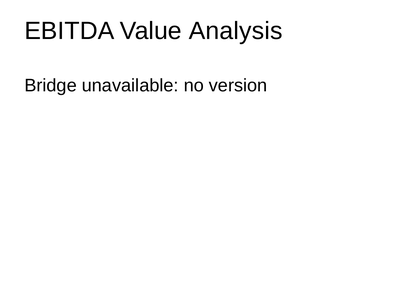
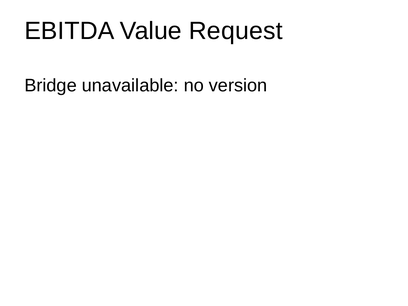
Analysis: Analysis -> Request
